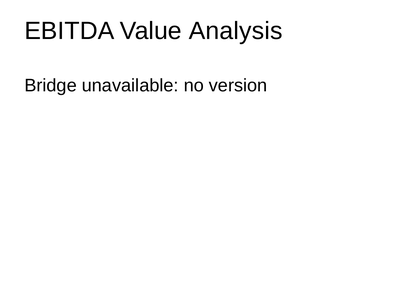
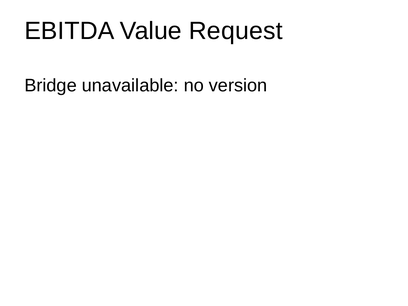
Analysis: Analysis -> Request
